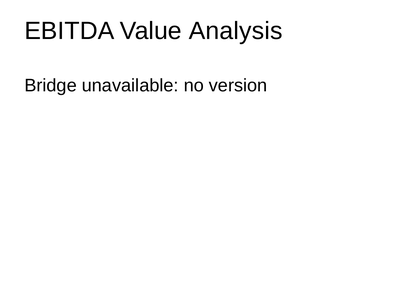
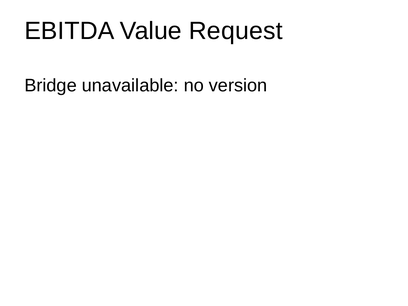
Analysis: Analysis -> Request
